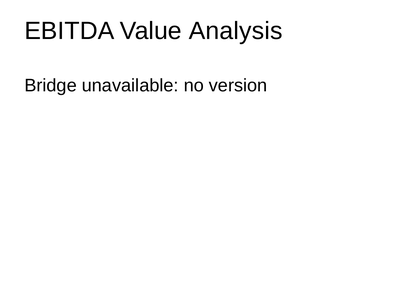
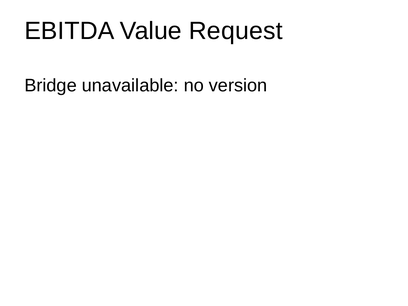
Analysis: Analysis -> Request
